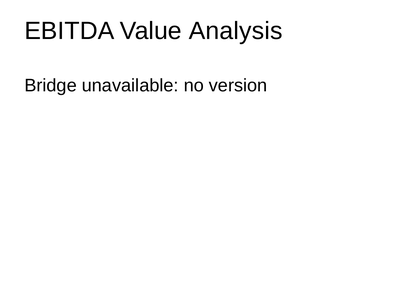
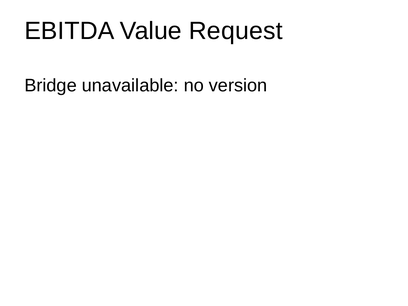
Analysis: Analysis -> Request
